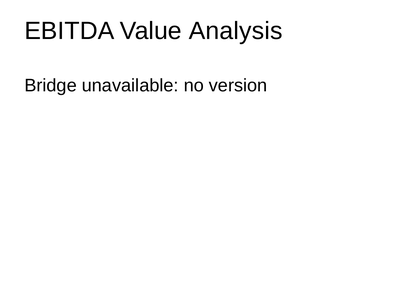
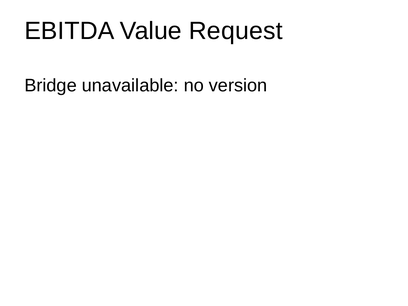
Analysis: Analysis -> Request
